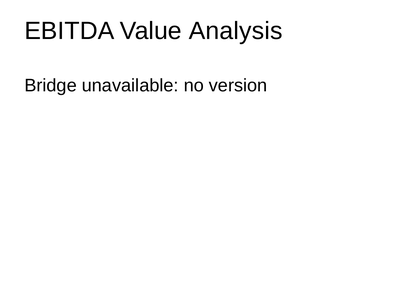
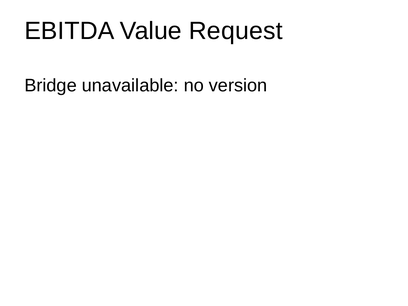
Analysis: Analysis -> Request
